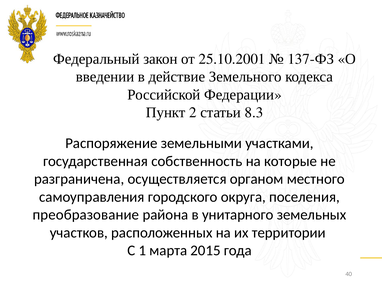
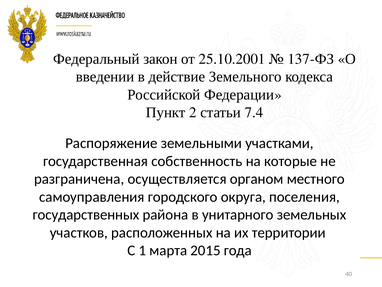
8.3: 8.3 -> 7.4
преобразование: преобразование -> государственных
